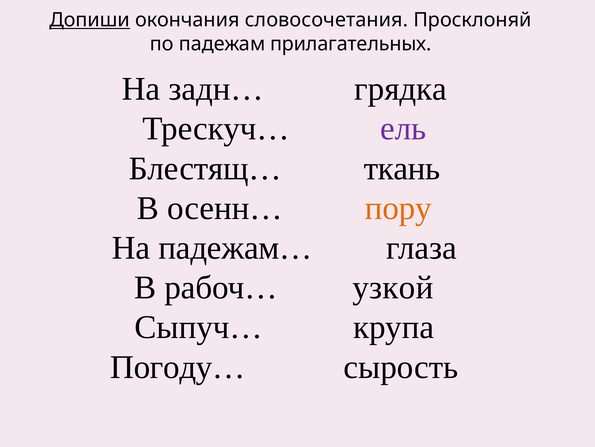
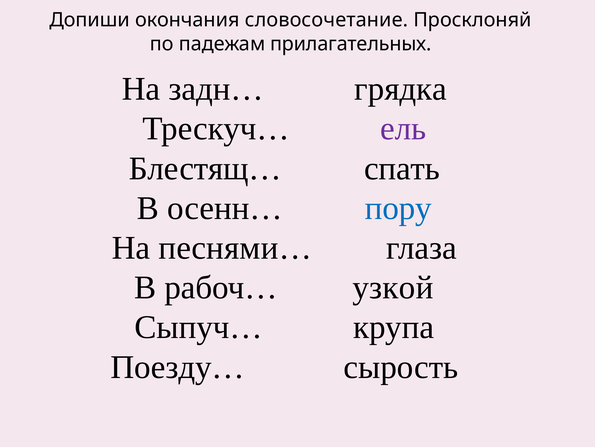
Допиши underline: present -> none
словосочетания: словосочетания -> словосочетание
ткань: ткань -> спать
пору colour: orange -> blue
падежам…: падежам… -> песнями…
Погоду…: Погоду… -> Поезду…
